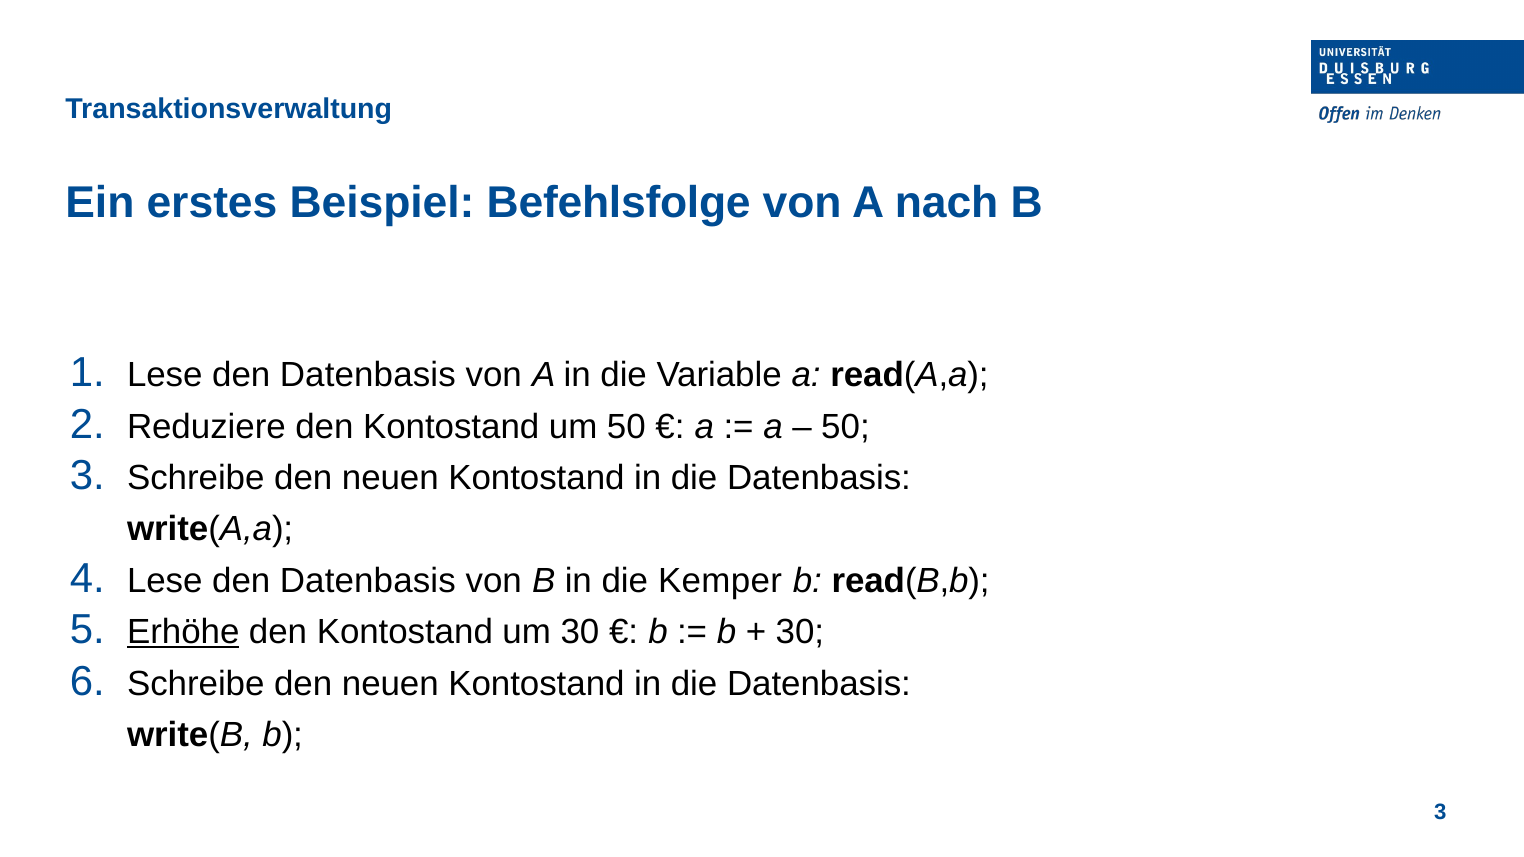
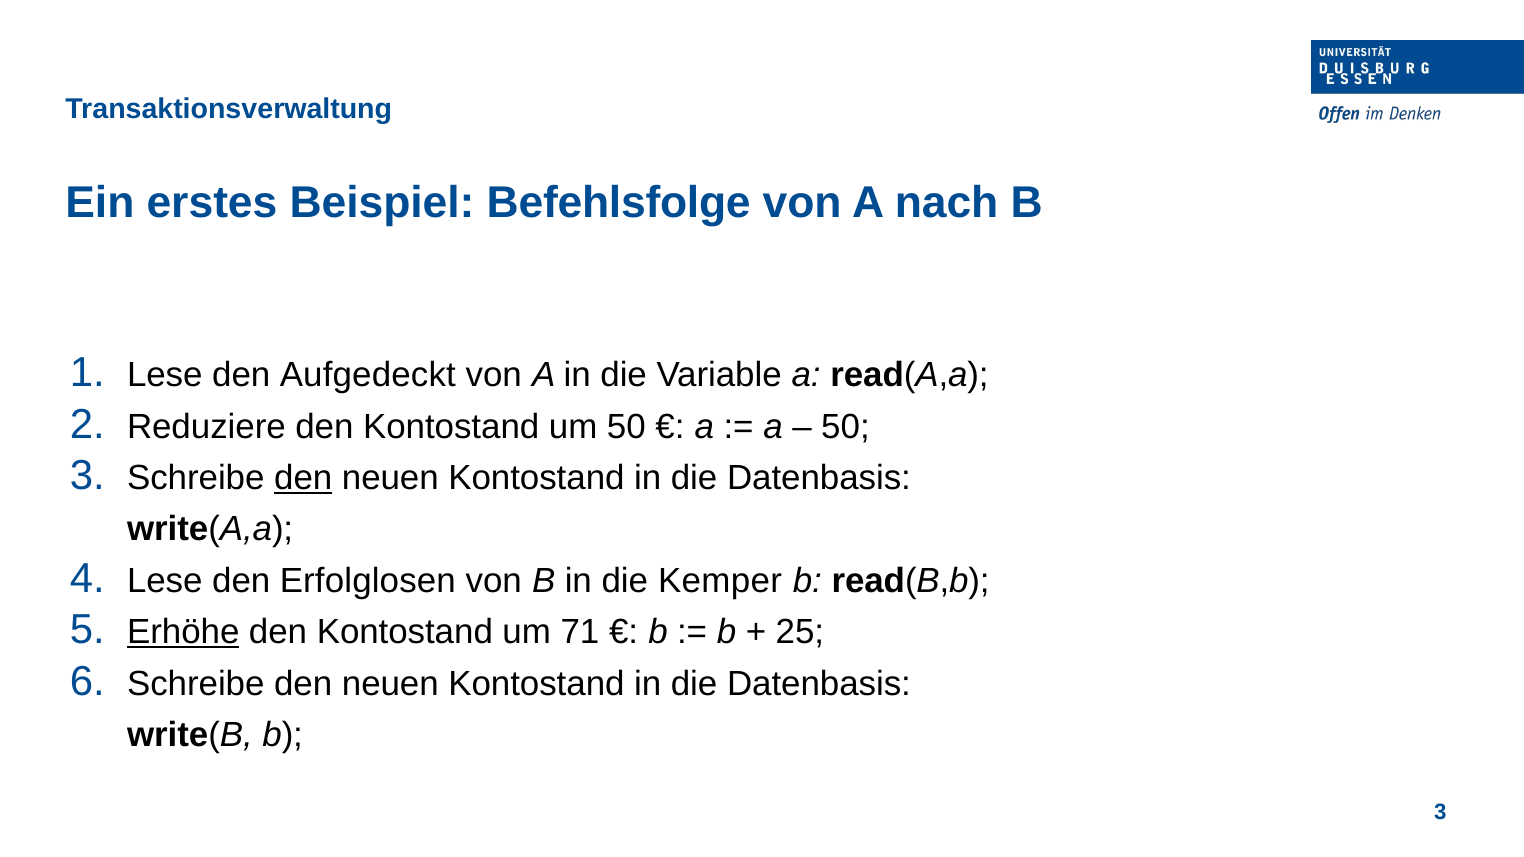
Datenbasis at (368, 375): Datenbasis -> Aufgedeckt
den at (303, 478) underline: none -> present
Datenbasis at (368, 581): Datenbasis -> Erfolglosen
um 30: 30 -> 71
30 at (800, 632): 30 -> 25
